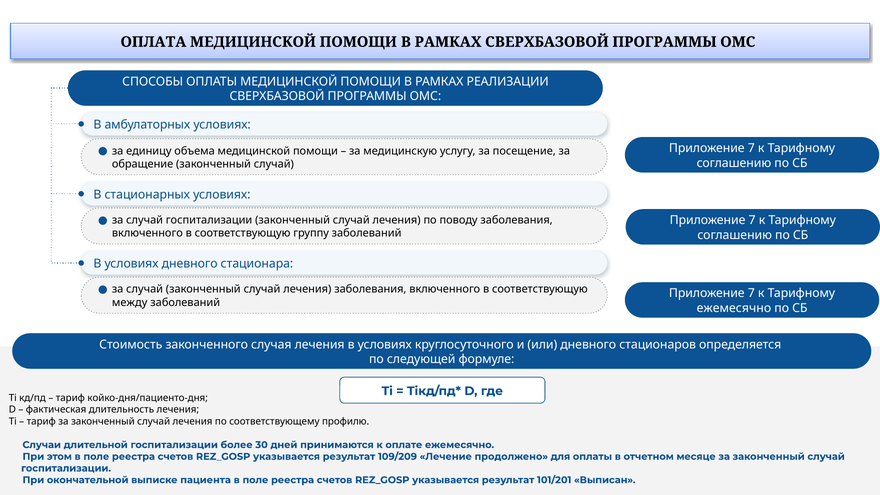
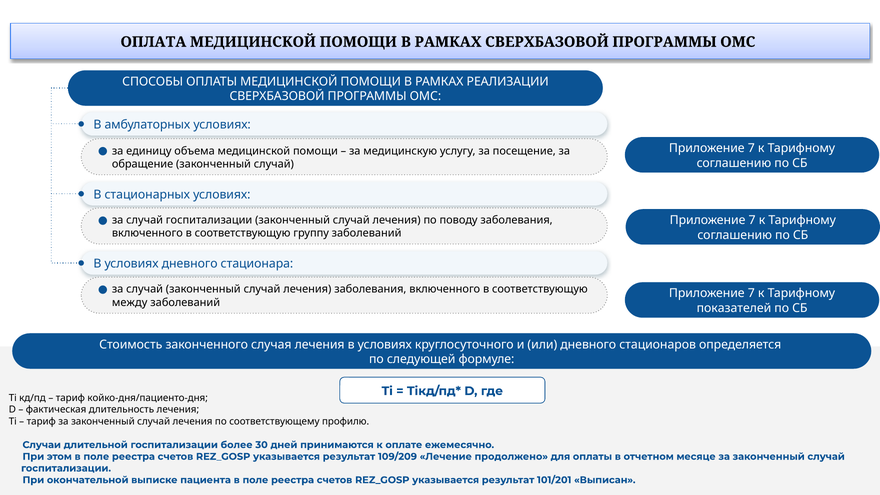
ежемесячно at (734, 308): ежемесячно -> показателей
